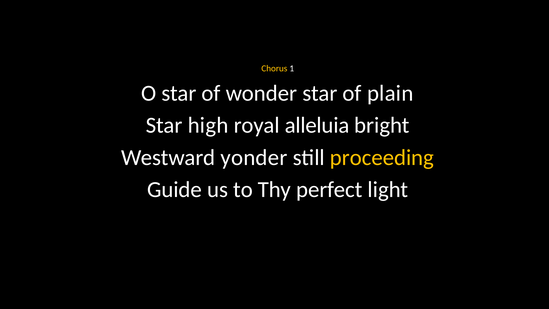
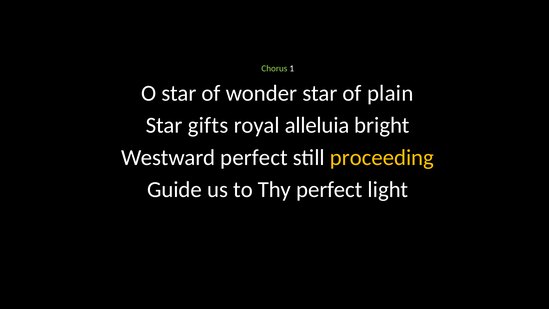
Chorus colour: yellow -> light green
high: high -> gifts
Westward yonder: yonder -> perfect
